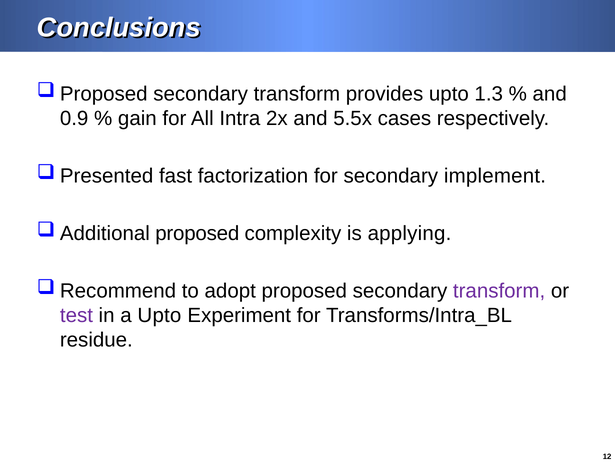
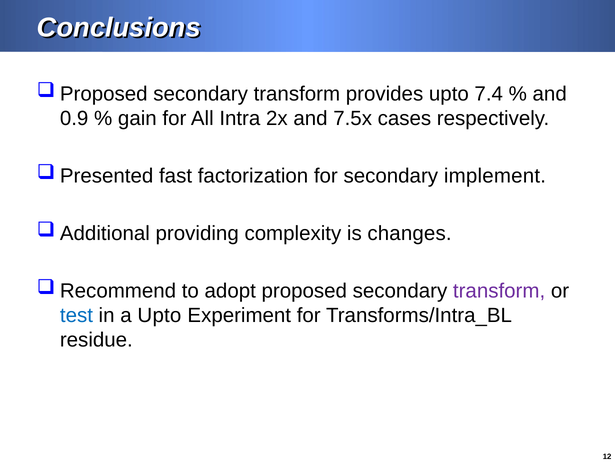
1.3: 1.3 -> 7.4
5.5x: 5.5x -> 7.5x
proposed at (197, 233): proposed -> providing
applying: applying -> changes
test colour: purple -> blue
